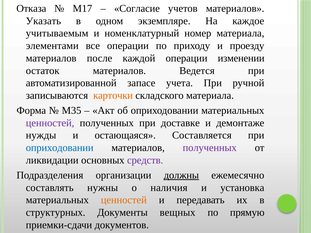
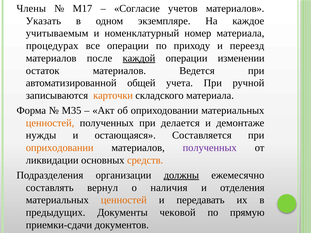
Отказа: Отказа -> Члены
элементами: элементами -> процедурах
проезду: проезду -> переезд
каждой underline: none -> present
запасе: запасе -> общей
ценностей at (50, 123) colour: purple -> orange
доставке: доставке -> делается
оприходовании at (60, 148) colour: blue -> orange
средств colour: purple -> orange
нужны: нужны -> вернул
установка: установка -> отделения
структурных: структурных -> предыдущих
вещных: вещных -> чековой
